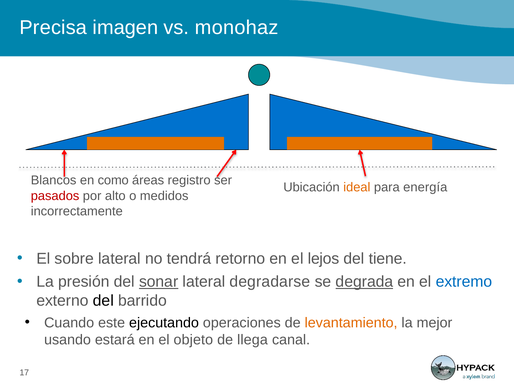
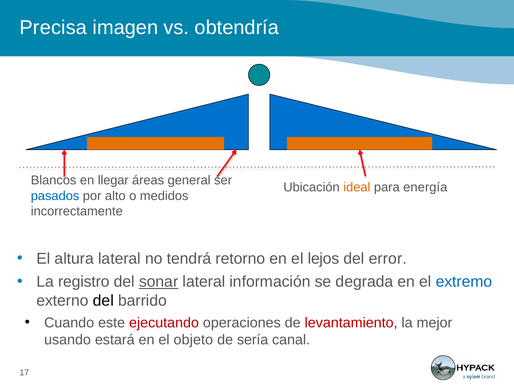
monohaz: monohaz -> obtendría
como: como -> llegar
registro: registro -> general
pasados colour: red -> blue
sobre: sobre -> altura
tiene: tiene -> error
presión: presión -> registro
degradarse: degradarse -> información
degrada underline: present -> none
ejecutando colour: black -> red
levantamiento colour: orange -> red
llega: llega -> sería
